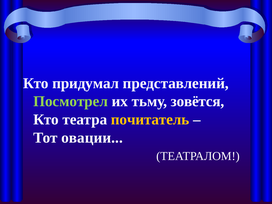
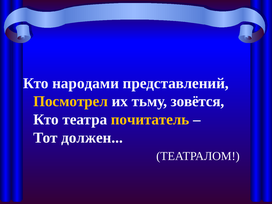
придумал: придумал -> народами
Посмотрел colour: light green -> yellow
овации: овации -> должен
